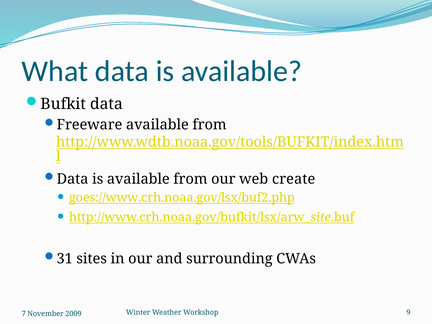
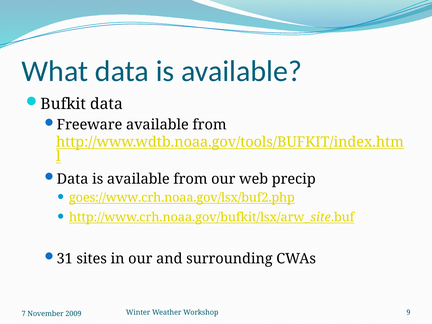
create: create -> precip
